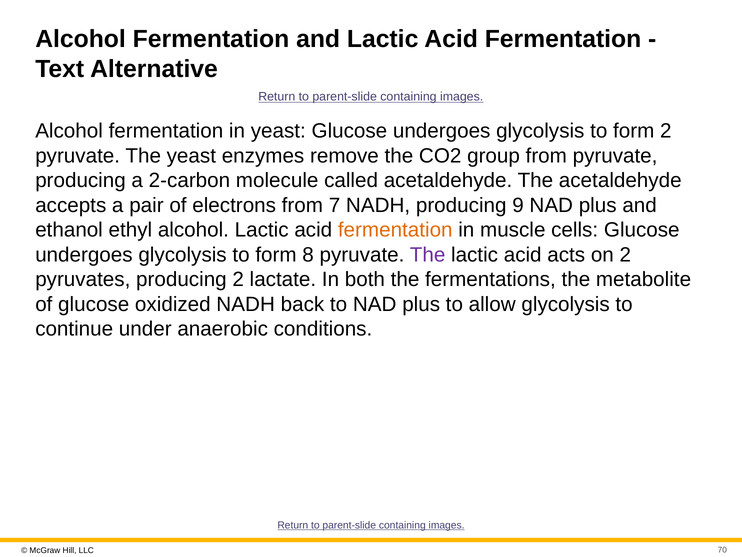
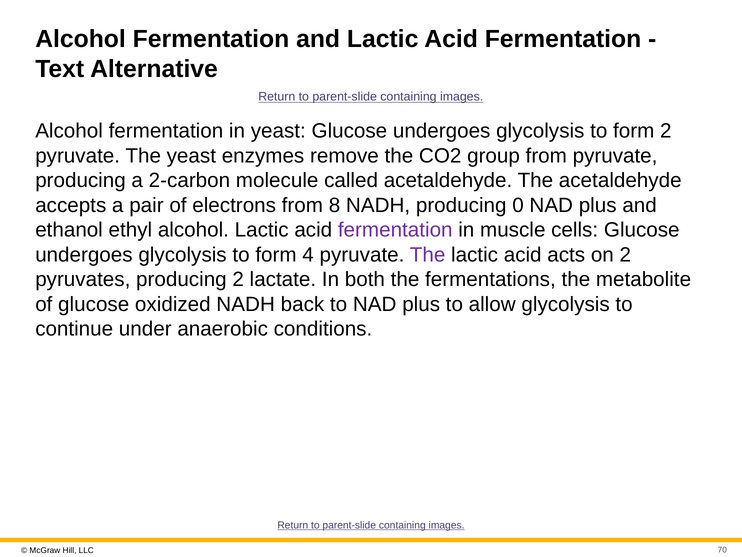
7: 7 -> 8
9: 9 -> 0
fermentation at (395, 230) colour: orange -> purple
8: 8 -> 4
